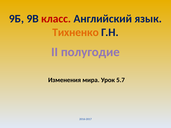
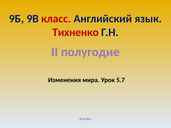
Тихненко colour: orange -> red
